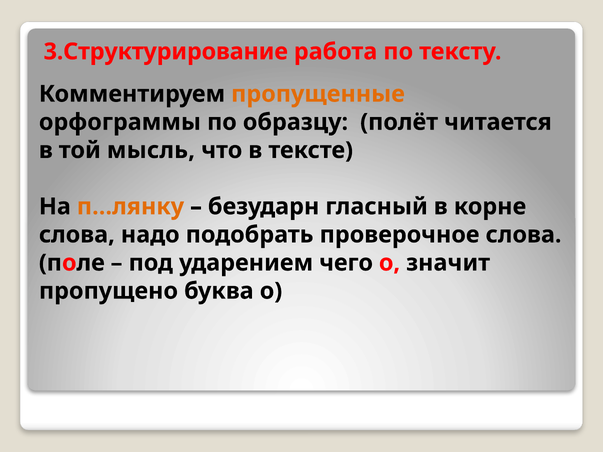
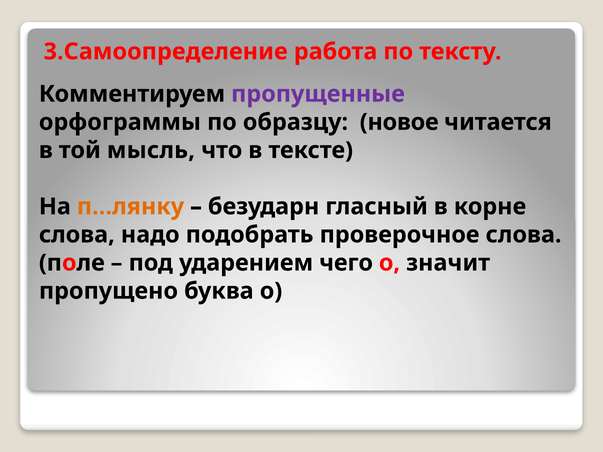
3.Структурирование: 3.Структурирование -> 3.Самоопределение
пропущенные colour: orange -> purple
полёт: полёт -> новое
